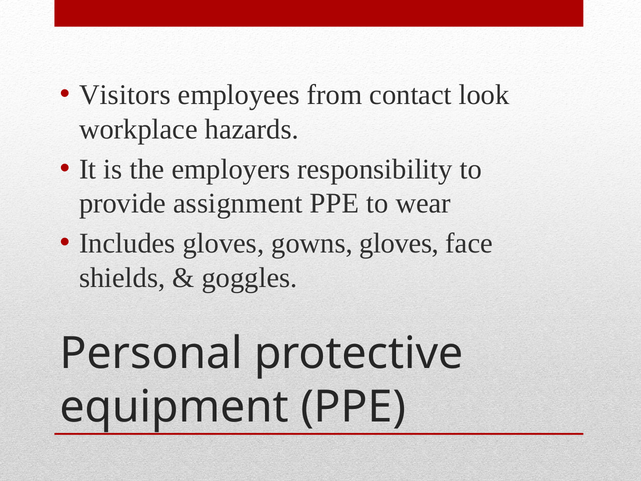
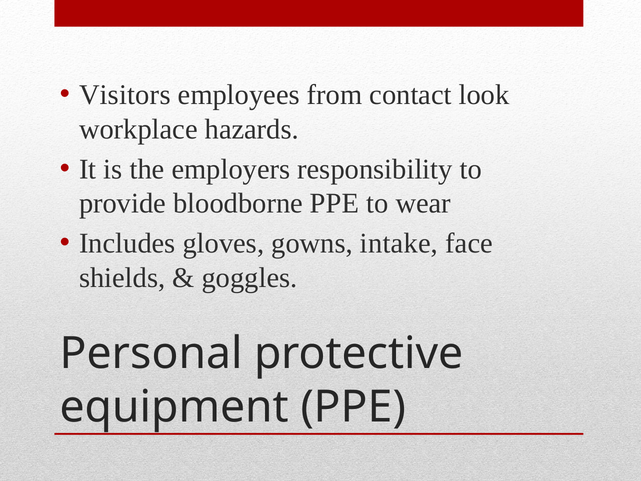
assignment: assignment -> bloodborne
gowns gloves: gloves -> intake
